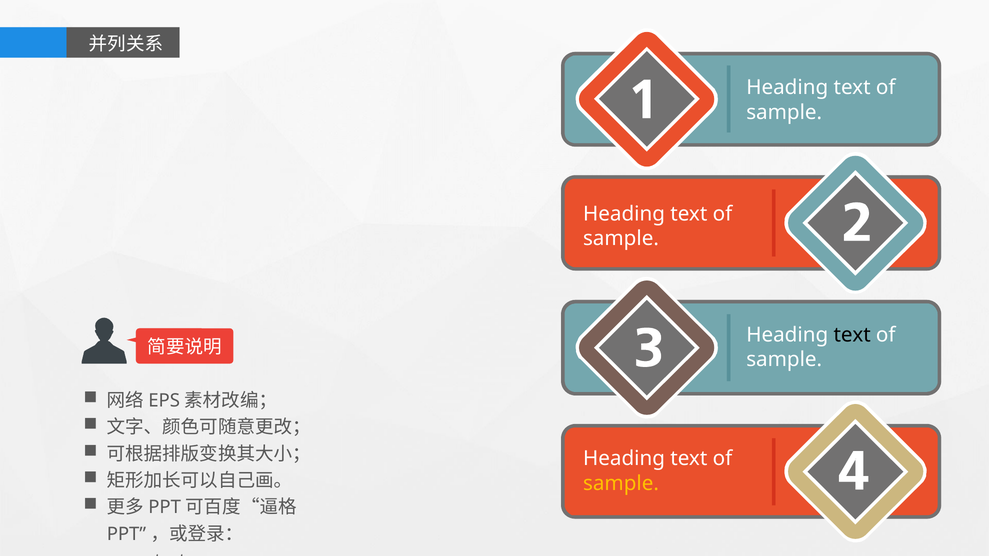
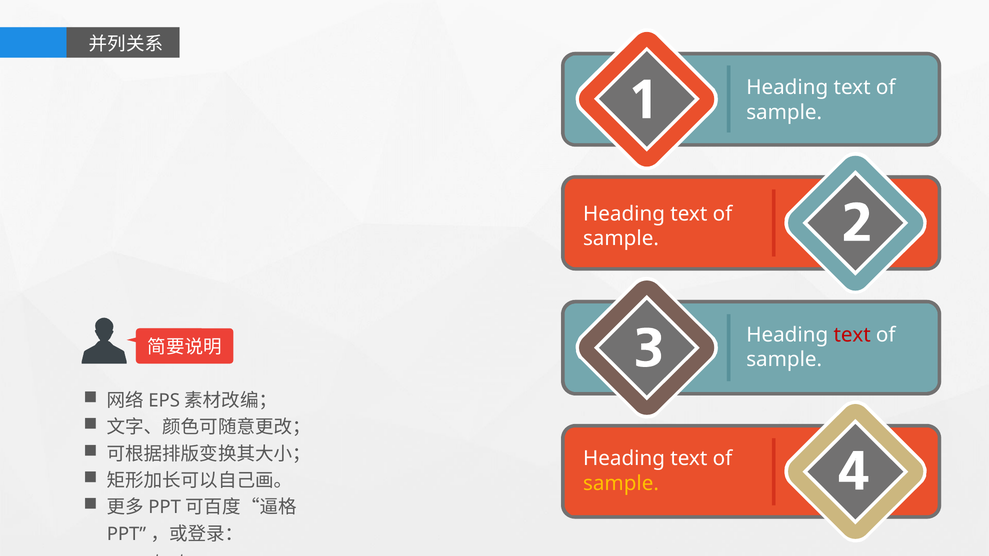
text at (852, 335) colour: black -> red
